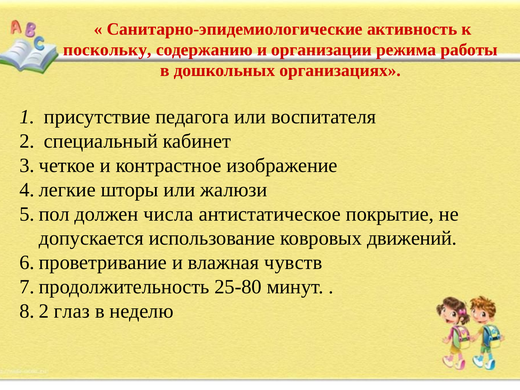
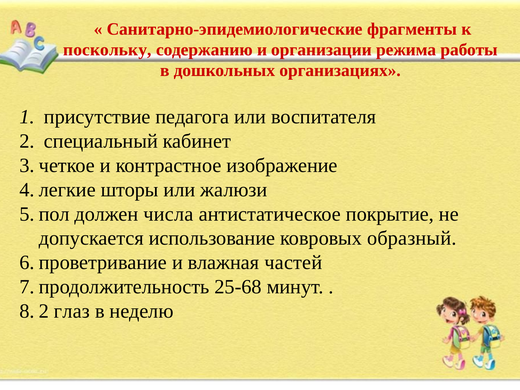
активность: активность -> фрагменты
движений: движений -> образный
чувств: чувств -> частей
25-80: 25-80 -> 25-68
